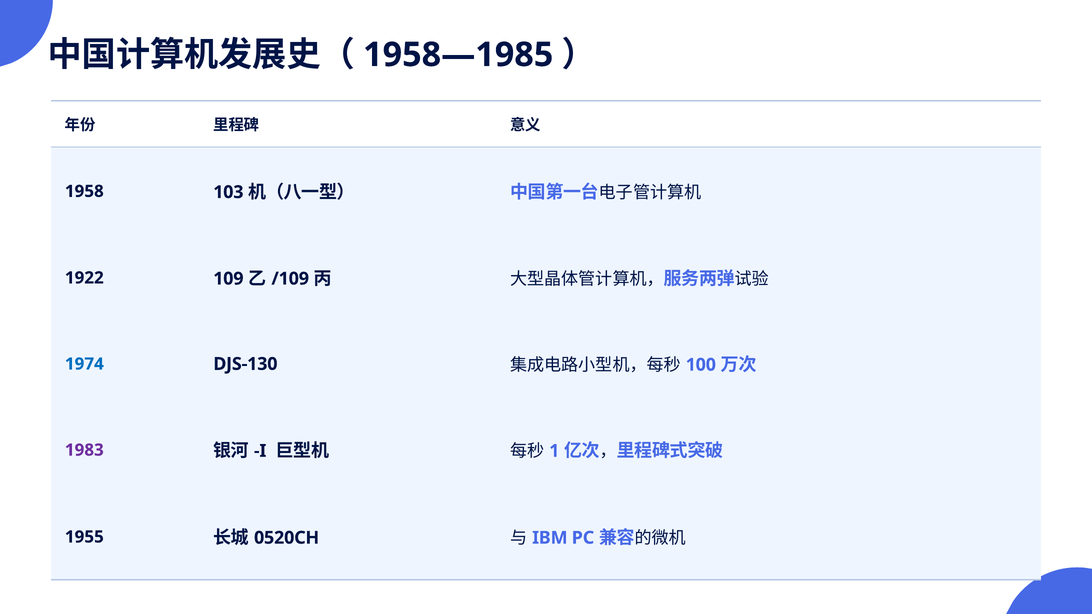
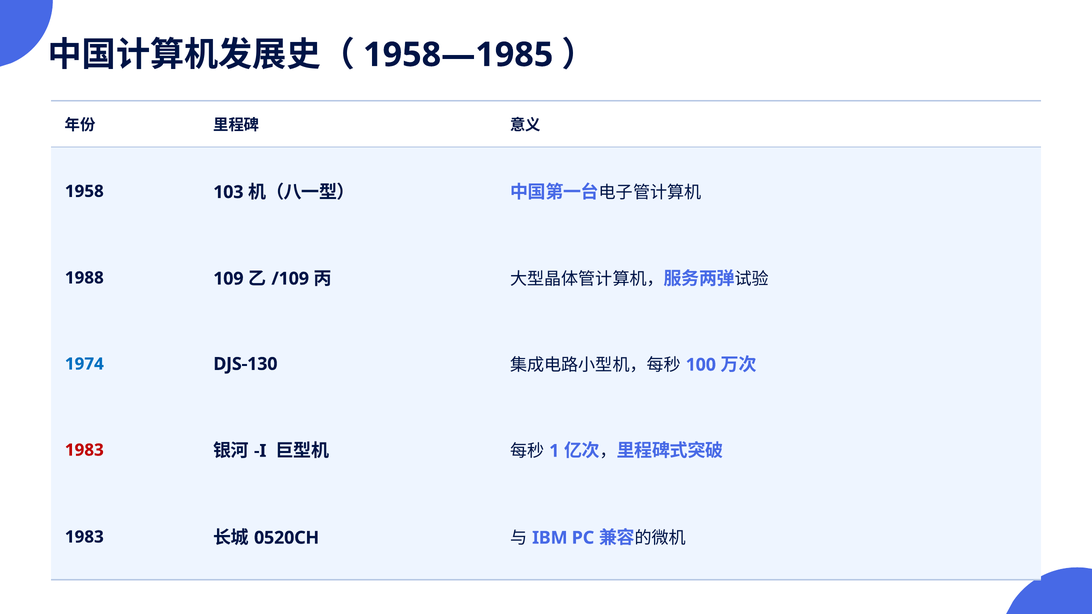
1922: 1922 -> 1988
1983 at (84, 450) colour: purple -> red
1955 at (84, 537): 1955 -> 1983
